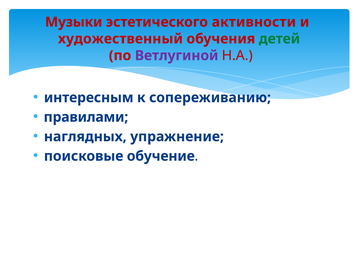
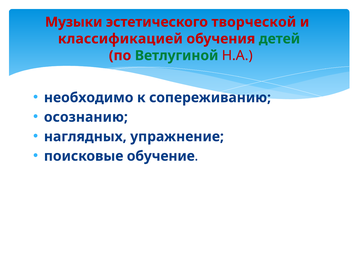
активности: активности -> творческой
художественный: художественный -> классификацией
Ветлугиной colour: purple -> green
интересным: интересным -> необходимо
правилами: правилами -> осознанию
